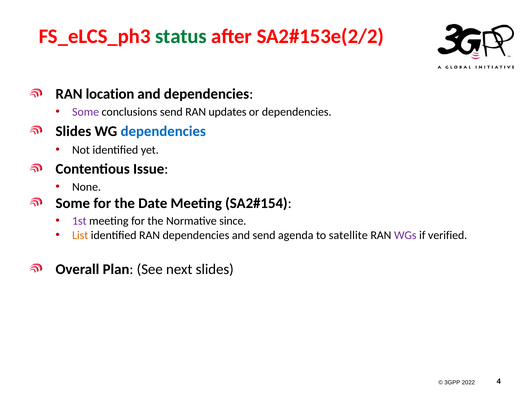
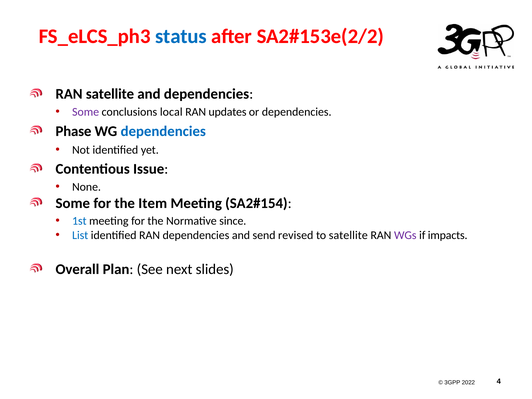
status colour: green -> blue
RAN location: location -> satellite
conclusions send: send -> local
Slides at (73, 131): Slides -> Phase
Date: Date -> Item
1st colour: purple -> blue
List colour: orange -> blue
agenda: agenda -> revised
verified: verified -> impacts
